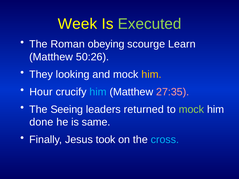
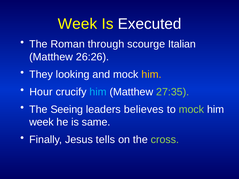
Executed colour: light green -> white
obeying: obeying -> through
Learn: Learn -> Italian
50:26: 50:26 -> 26:26
27:35 colour: pink -> light green
returned: returned -> believes
done at (41, 122): done -> week
took: took -> tells
cross colour: light blue -> light green
